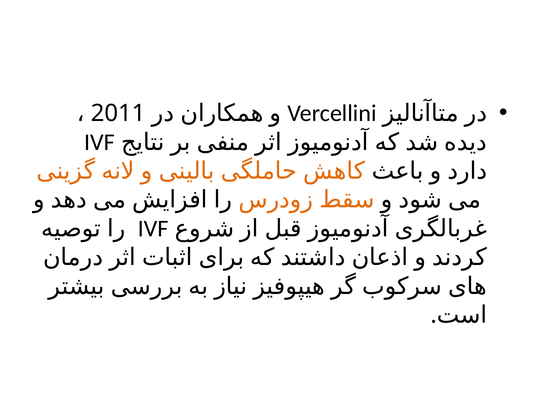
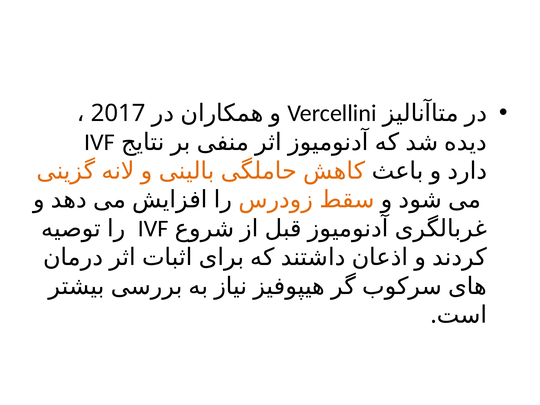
2011: 2011 -> 2017
